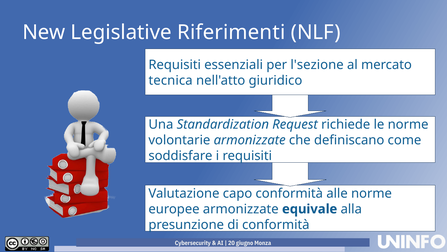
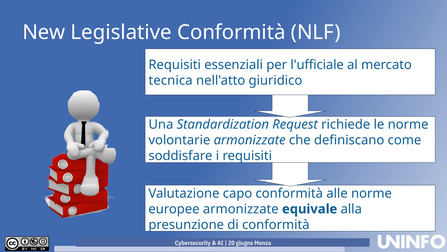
Legislative Riferimenti: Riferimenti -> Conformità
l'sezione: l'sezione -> l'ufficiale
